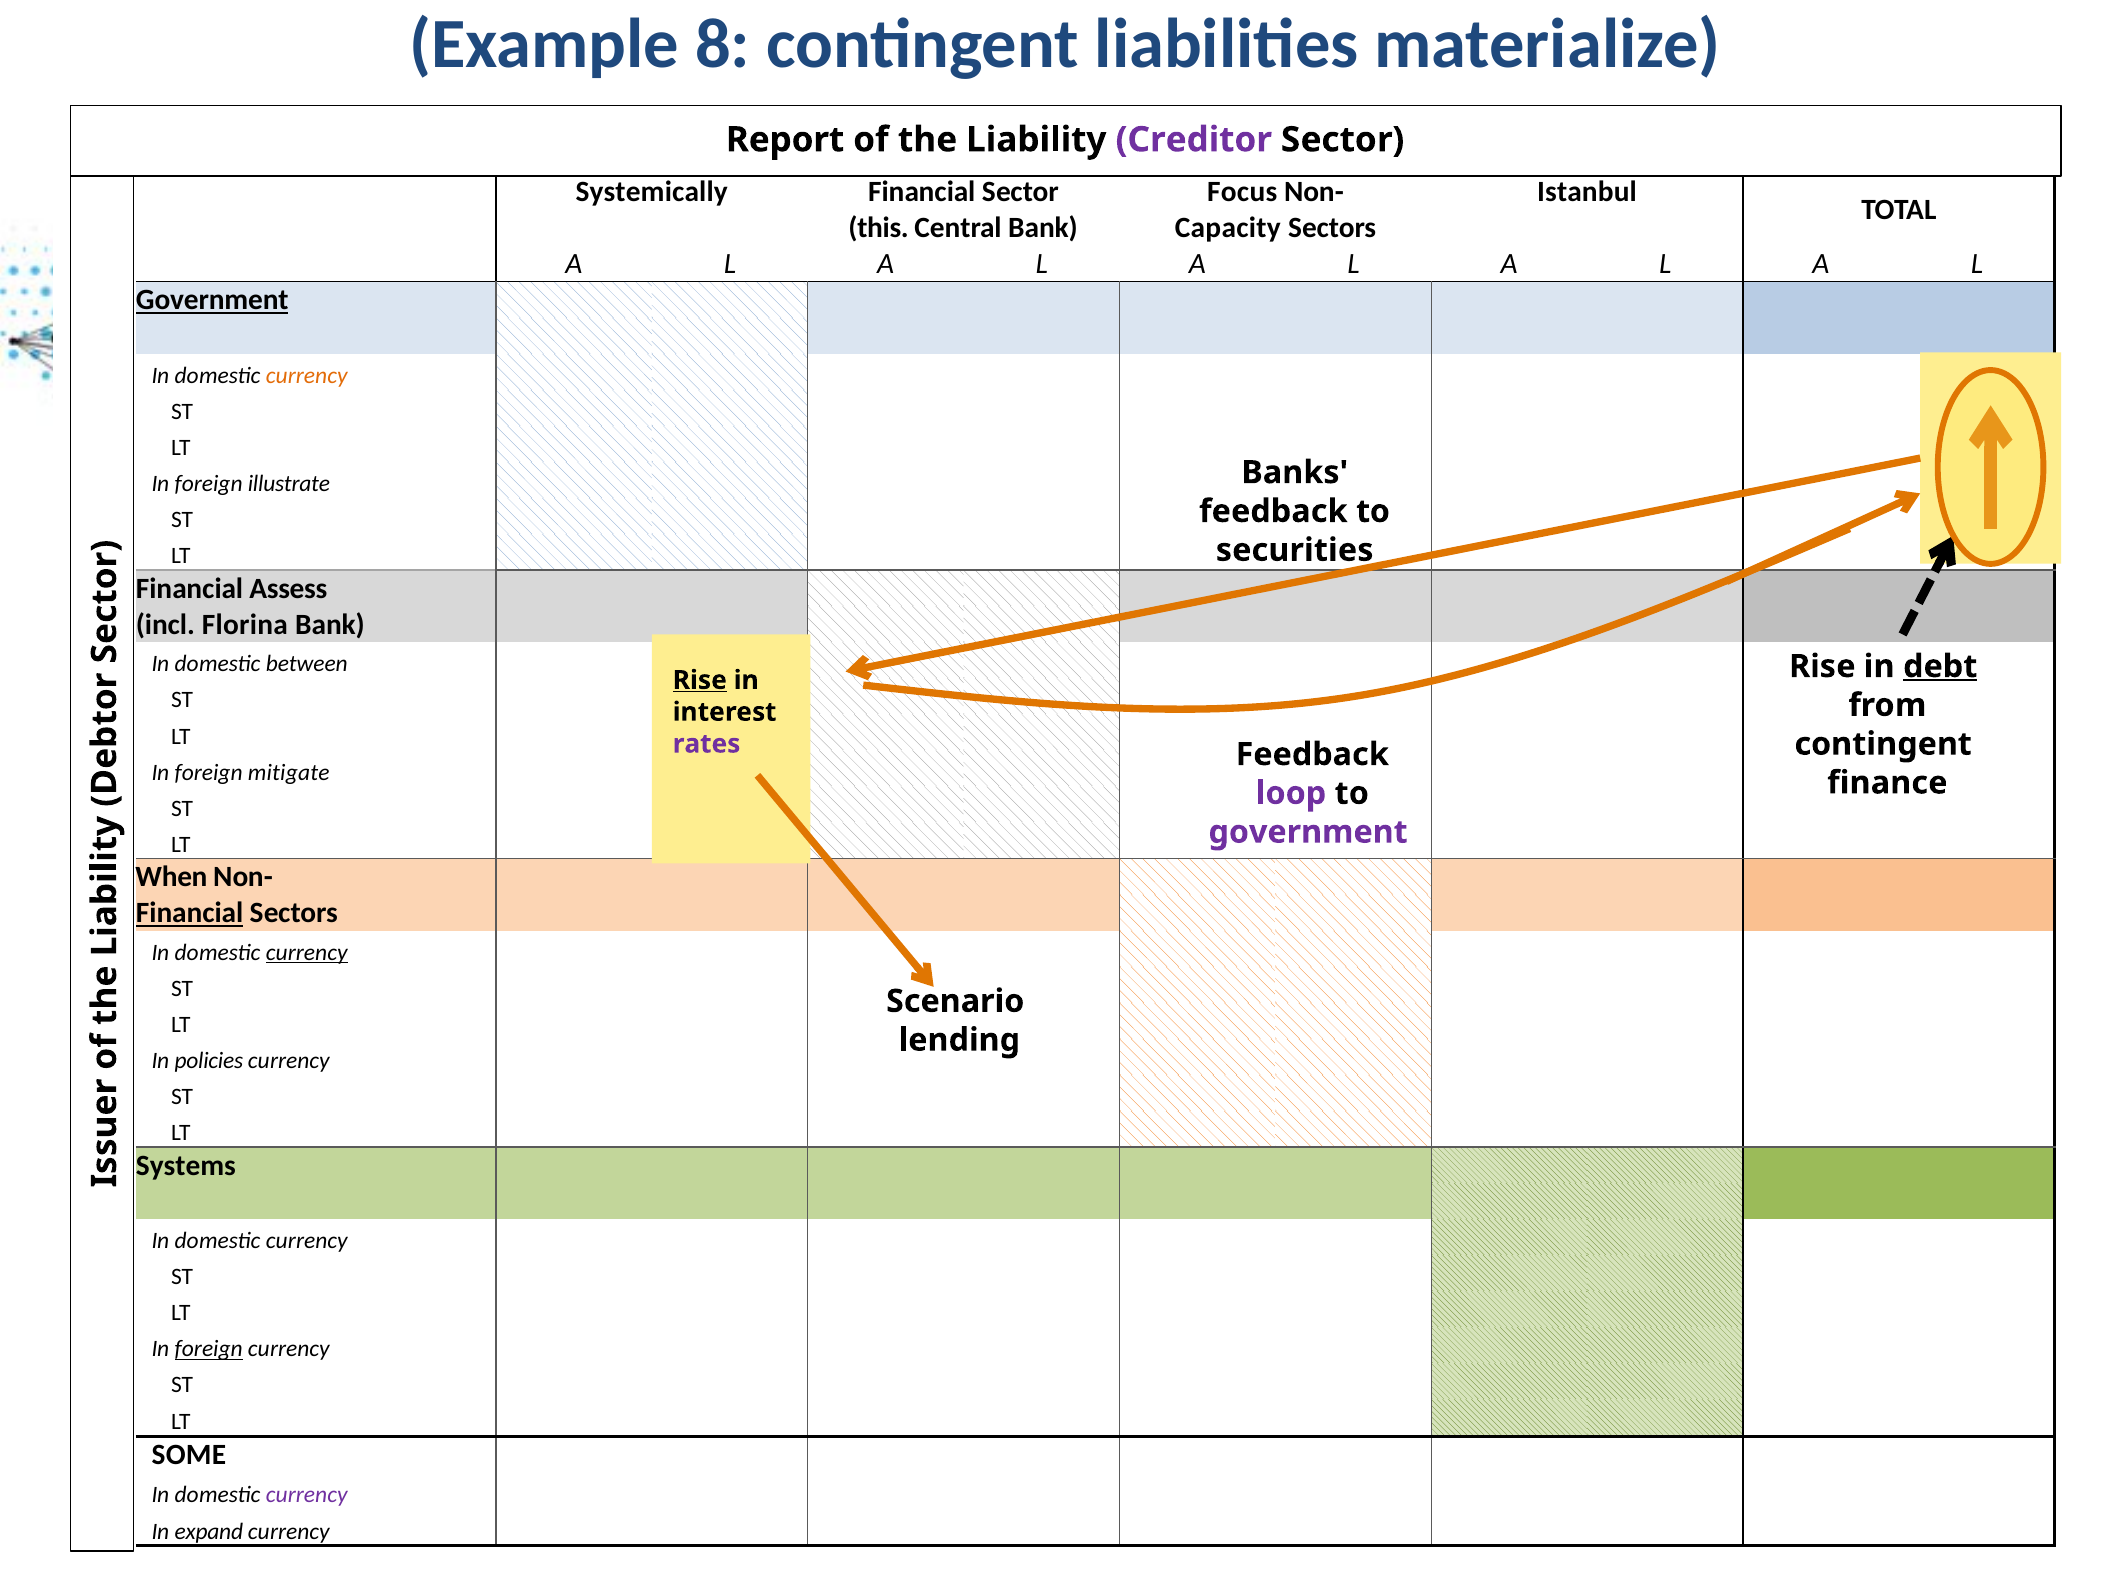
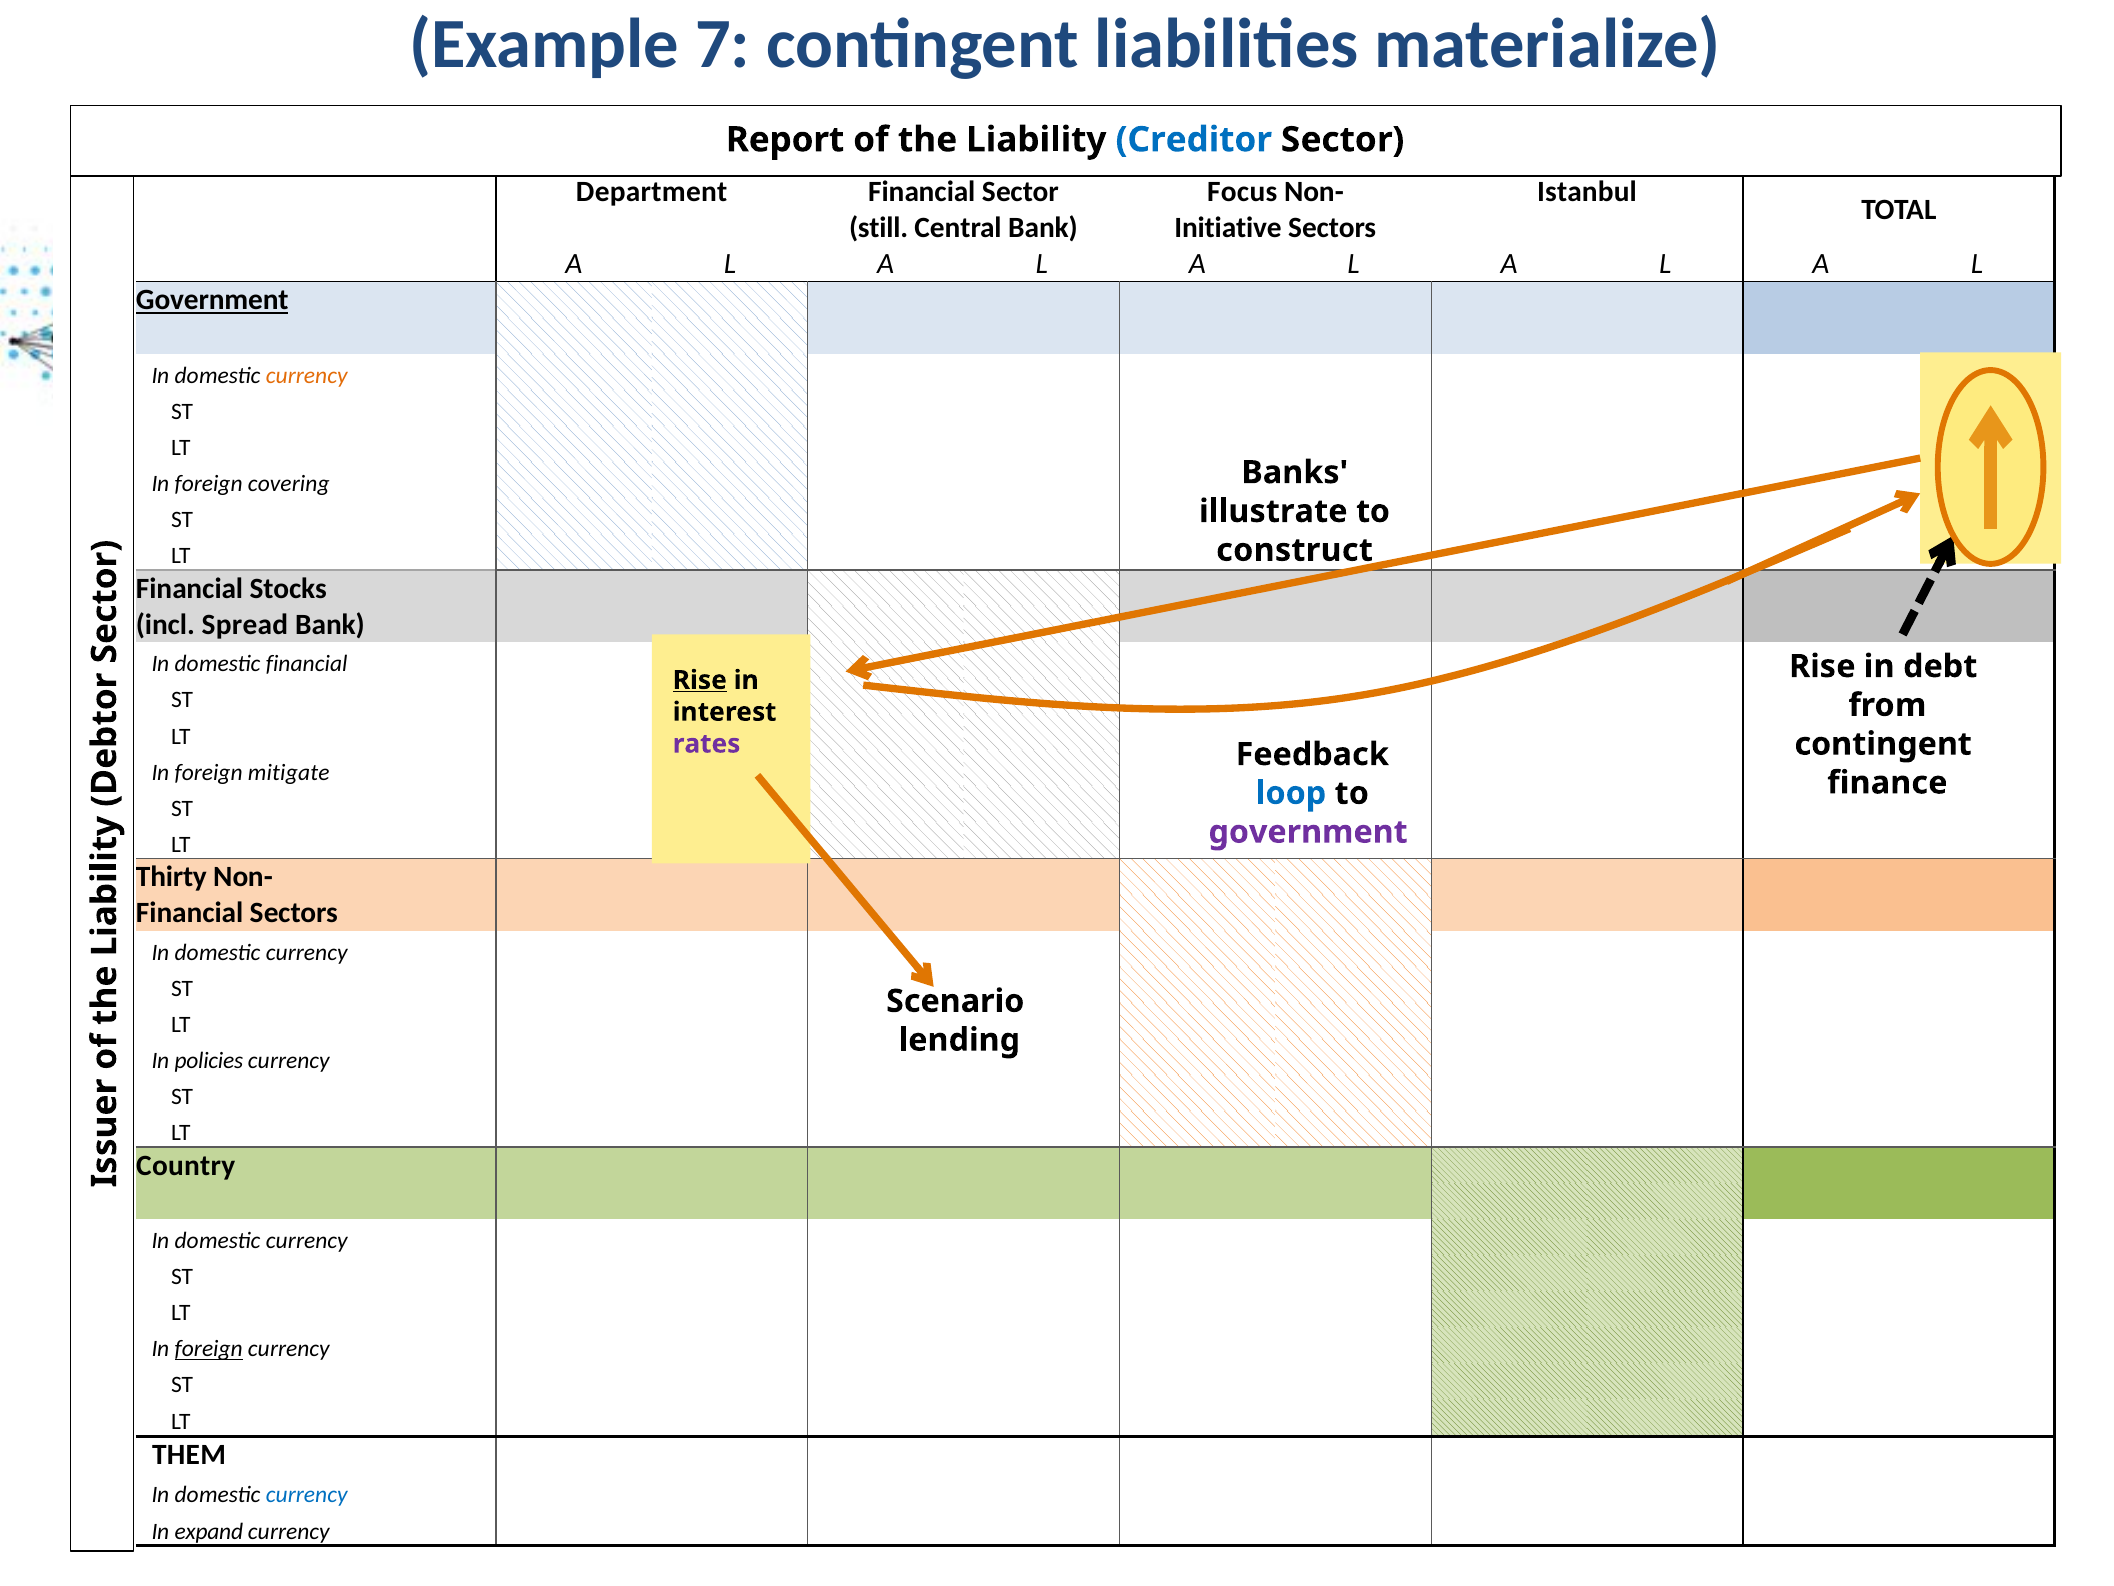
8: 8 -> 7
Creditor colour: purple -> blue
Systemically at (652, 192): Systemically -> Department
this: this -> still
Capacity: Capacity -> Initiative
illustrate: illustrate -> covering
feedback at (1273, 511): feedback -> illustrate
securities: securities -> construct
Assess: Assess -> Stocks
Florina: Florina -> Spread
domestic between: between -> financial
debt underline: present -> none
loop colour: purple -> blue
When: When -> Thirty
Financial at (190, 913) underline: present -> none
currency at (307, 952) underline: present -> none
Systems: Systems -> Country
SOME: SOME -> THEM
currency at (307, 1494) colour: purple -> blue
